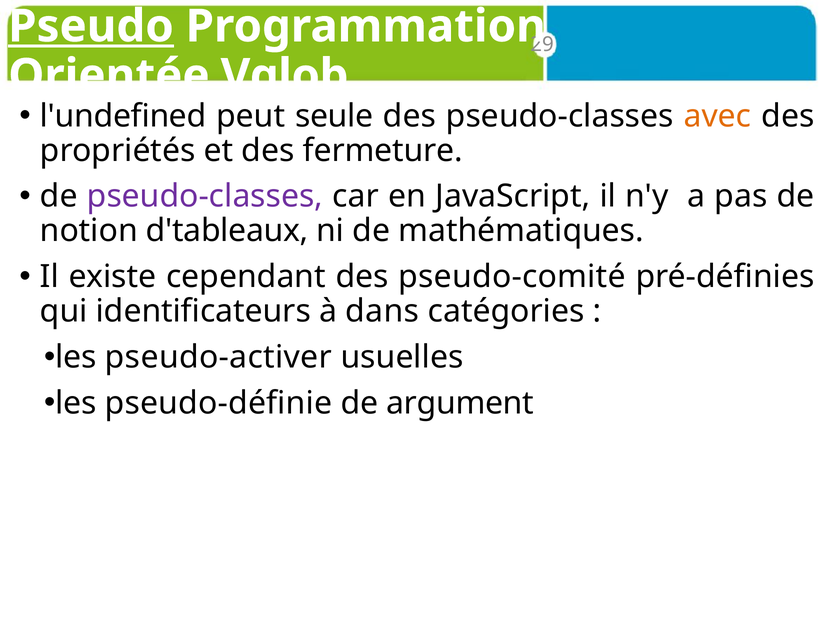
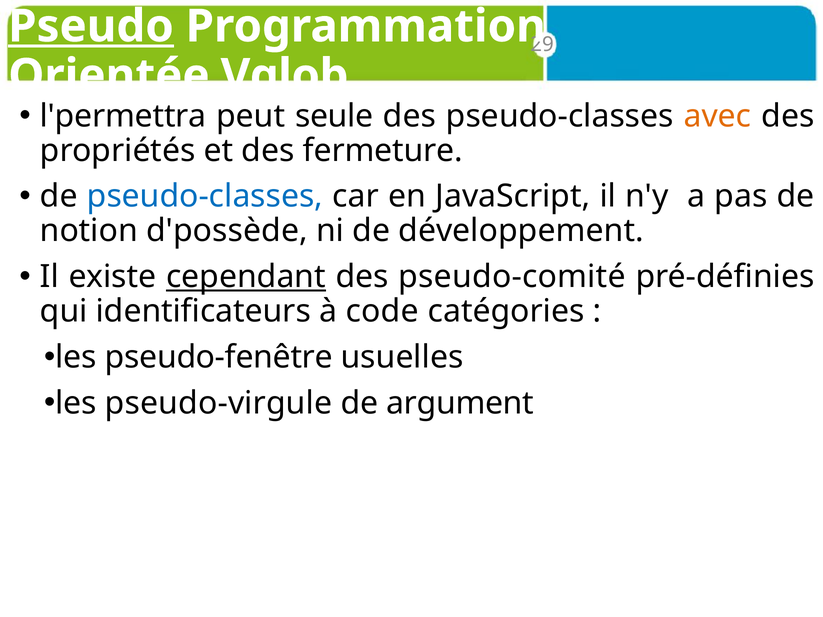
l'undefined: l'undefined -> l'permettra
pseudo-classes at (205, 196) colour: purple -> blue
d'tableaux: d'tableaux -> d'possède
mathématiques: mathématiques -> développement
cependant underline: none -> present
dans: dans -> code
pseudo-activer: pseudo-activer -> pseudo-fenêtre
pseudo-définie: pseudo-définie -> pseudo-virgule
